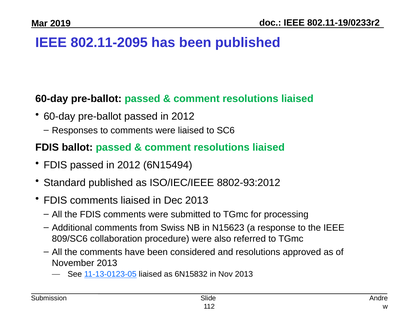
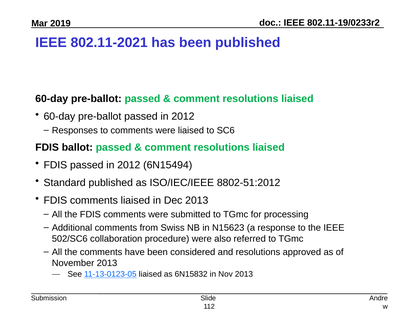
802.11-2095: 802.11-2095 -> 802.11-2021
8802-93:2012: 8802-93:2012 -> 8802-51:2012
809/SC6: 809/SC6 -> 502/SC6
